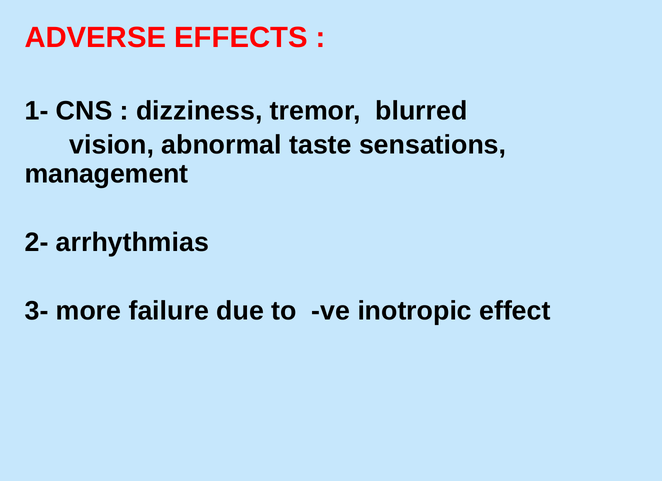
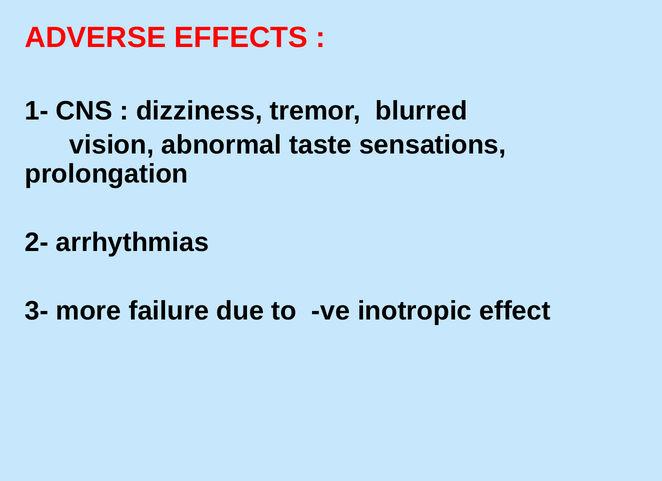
management: management -> prolongation
